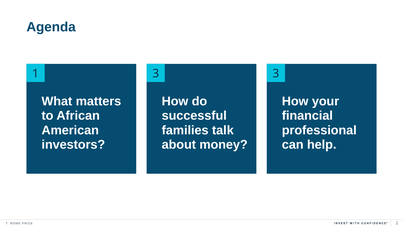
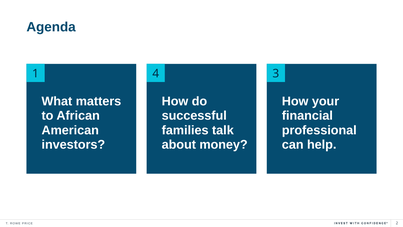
1 3: 3 -> 4
